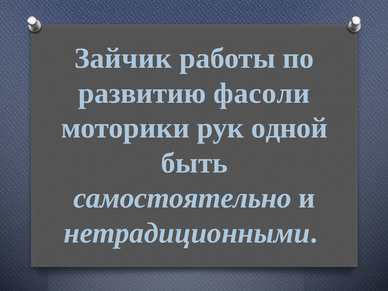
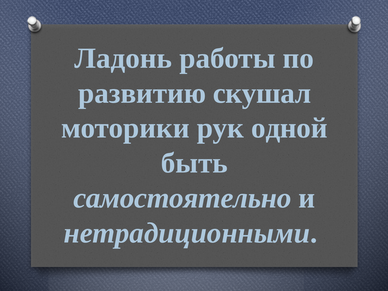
Зайчик: Зайчик -> Ладонь
фасоли: фасоли -> скушал
